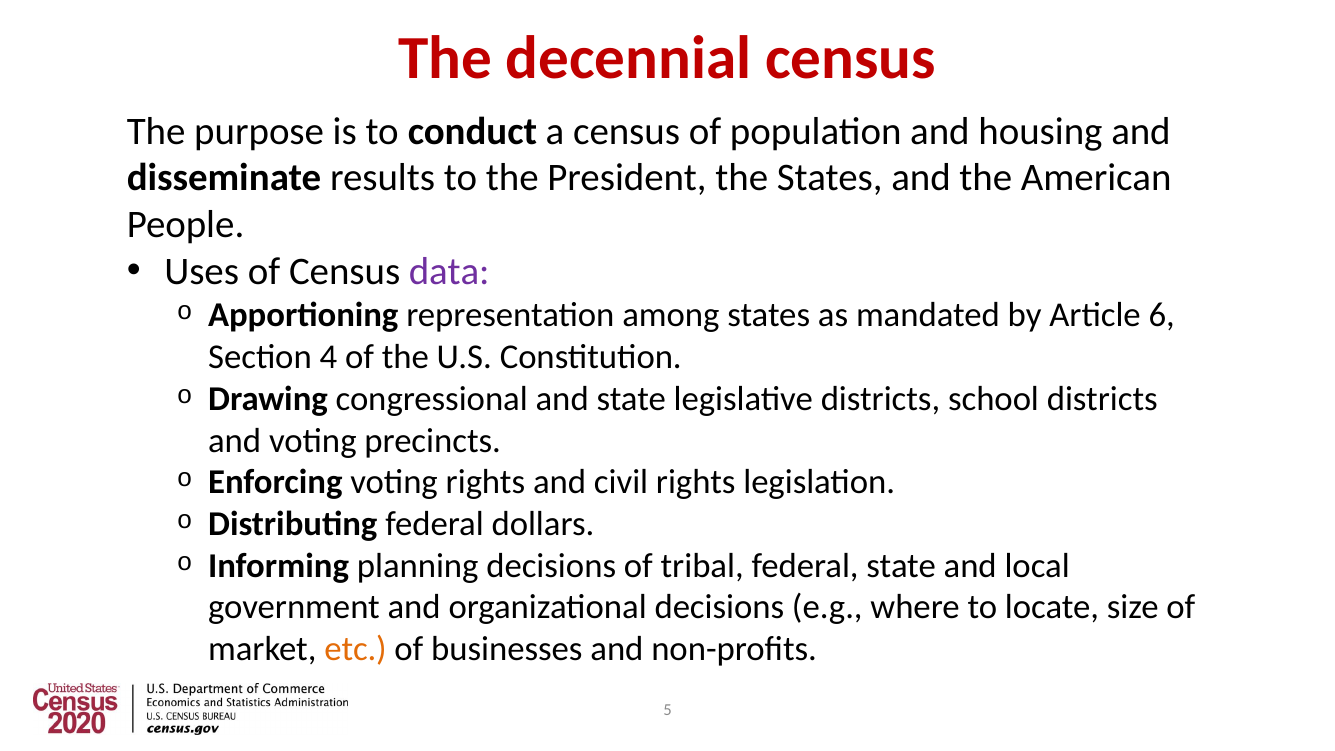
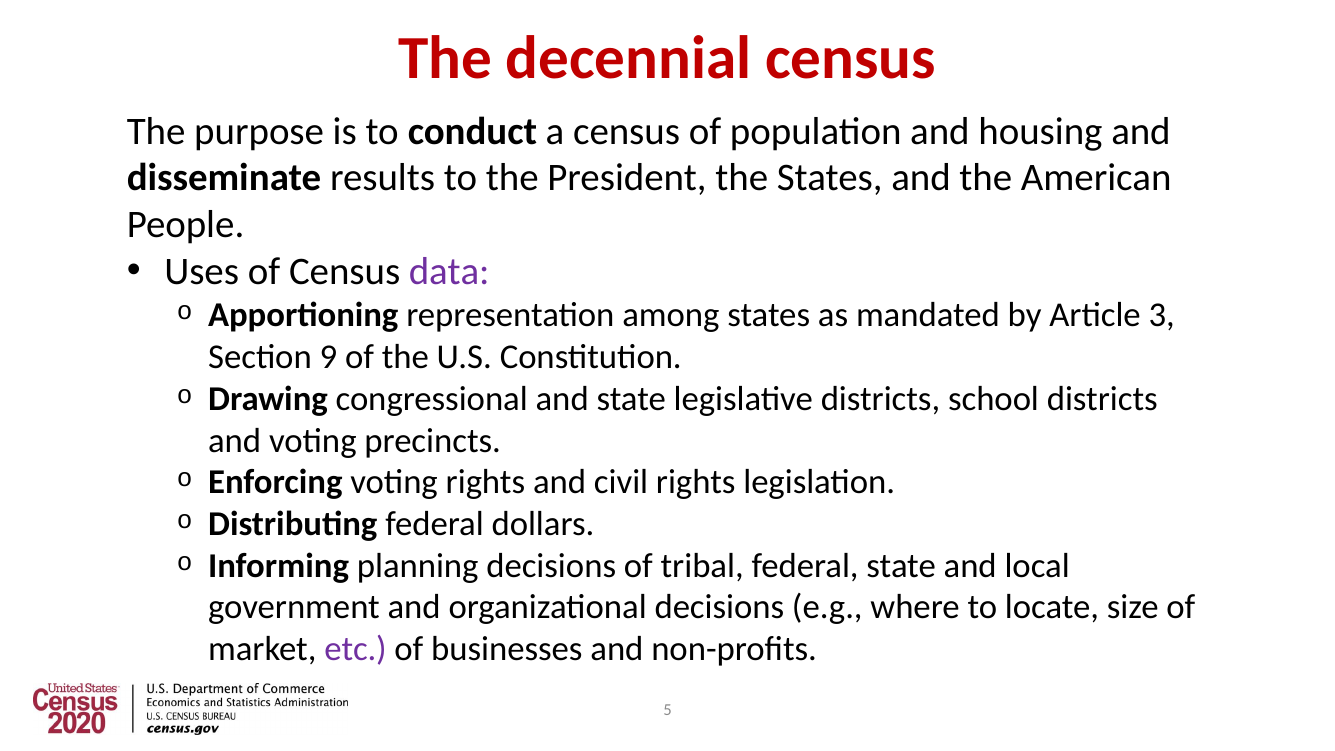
6: 6 -> 3
4: 4 -> 9
etc colour: orange -> purple
